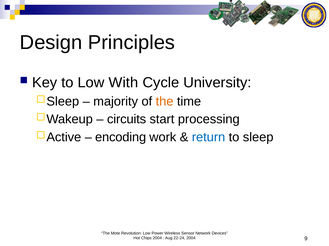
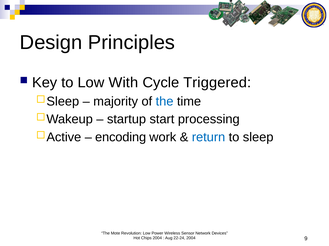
University: University -> Triggered
the at (165, 102) colour: orange -> blue
circuits: circuits -> startup
